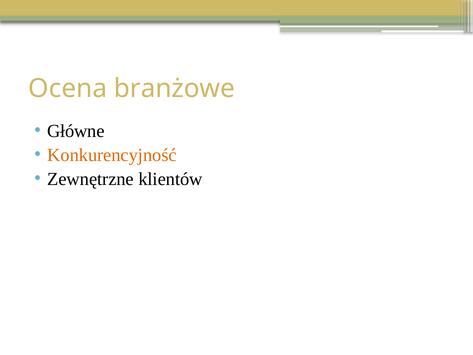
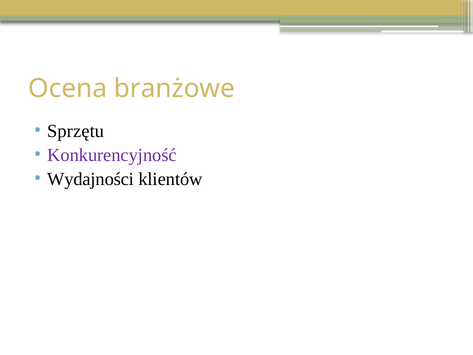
Główne: Główne -> Sprzętu
Konkurencyjność colour: orange -> purple
Zewnętrzne: Zewnętrzne -> Wydajności
